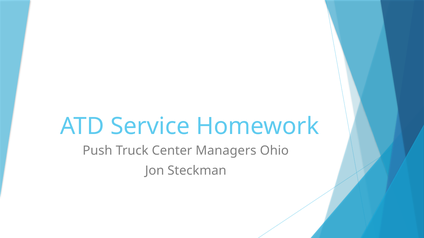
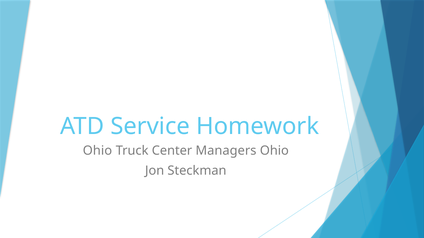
Push at (97, 151): Push -> Ohio
